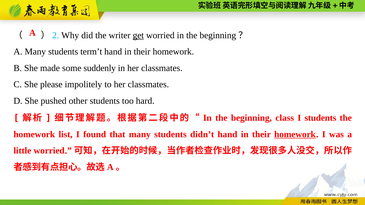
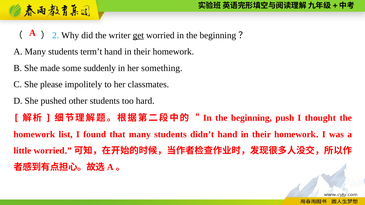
in her classmates: classmates -> something
class: class -> push
I students: students -> thought
homework at (295, 135) underline: present -> none
